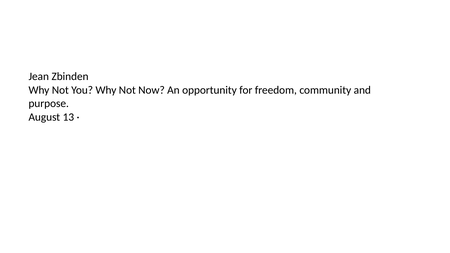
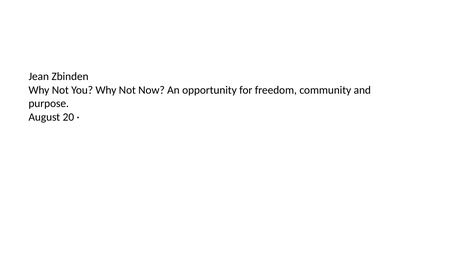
13: 13 -> 20
